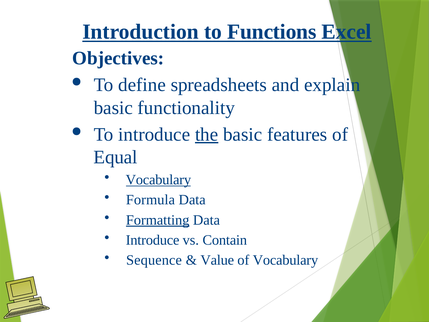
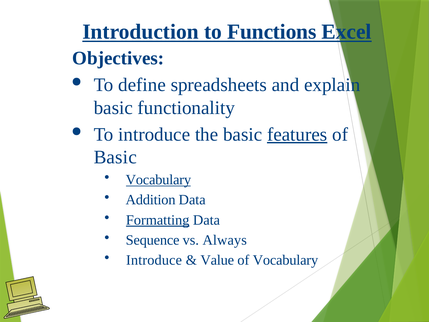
the underline: present -> none
features underline: none -> present
Equal at (115, 157): Equal -> Basic
Formula: Formula -> Addition
Introduce at (153, 240): Introduce -> Sequence
Contain: Contain -> Always
Sequence at (154, 260): Sequence -> Introduce
